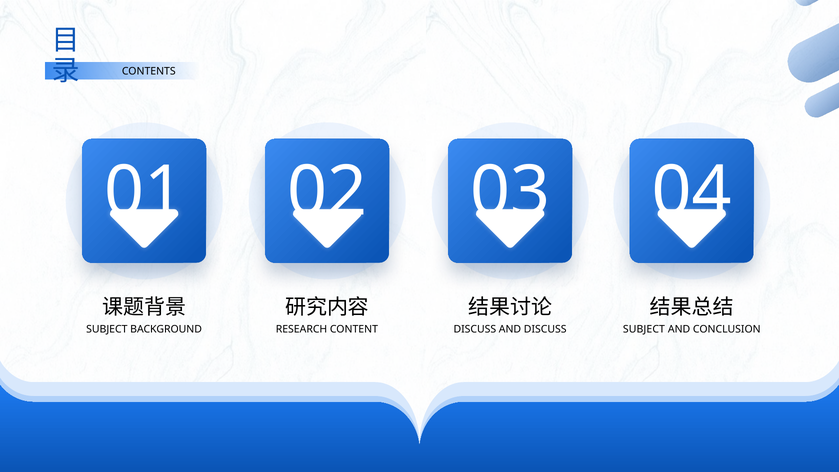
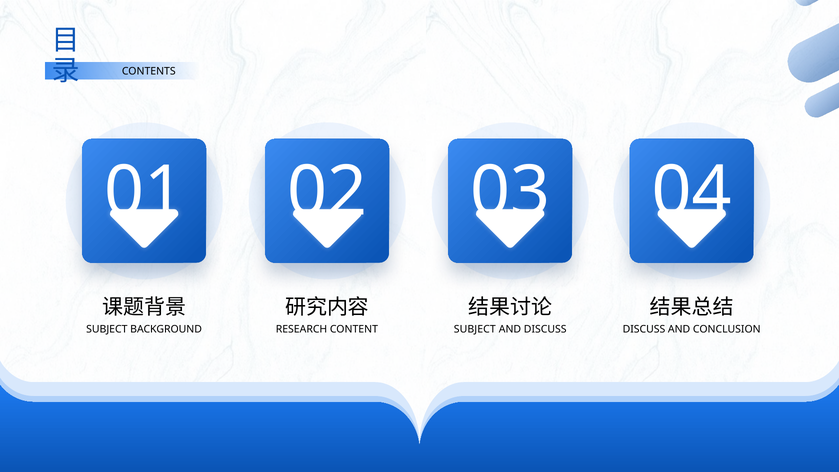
DISCUSS at (475, 329): DISCUSS -> SUBJECT
SUBJECT at (644, 329): SUBJECT -> DISCUSS
